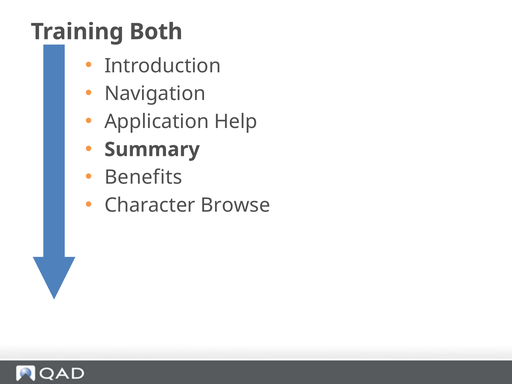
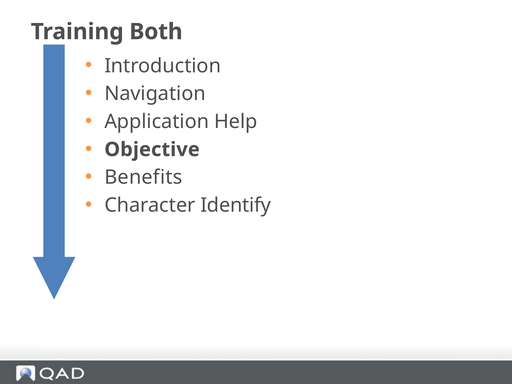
Summary: Summary -> Objective
Browse: Browse -> Identify
